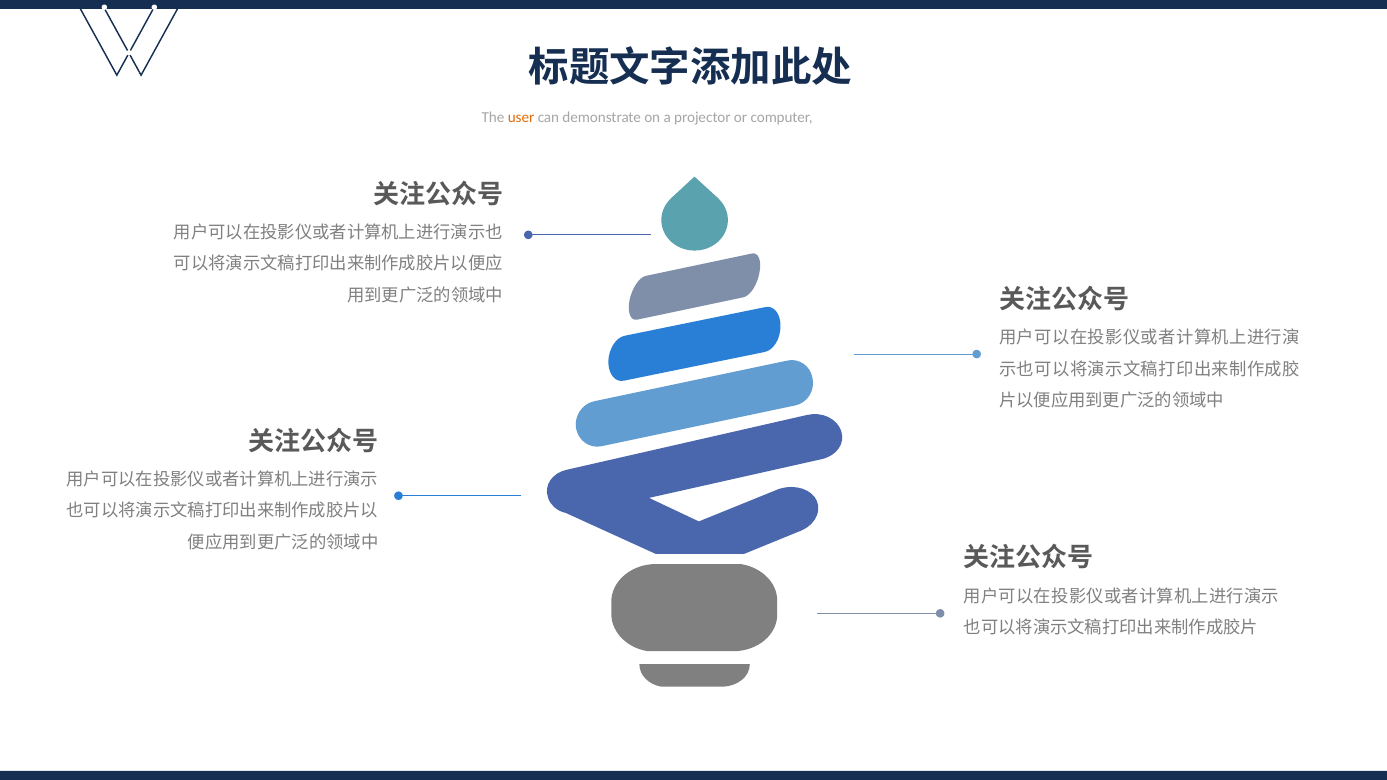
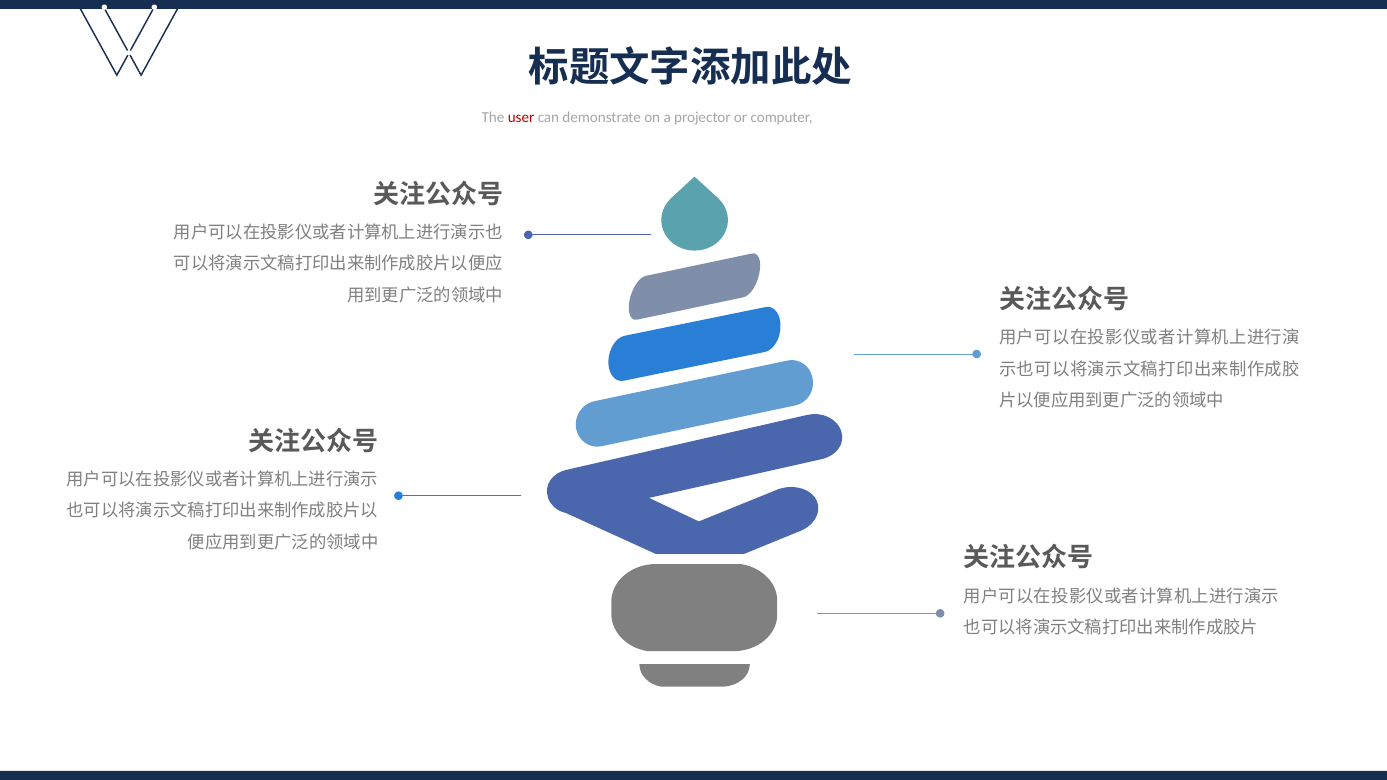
user colour: orange -> red
